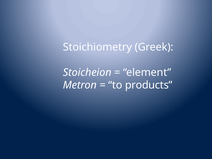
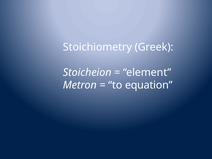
products: products -> equation
